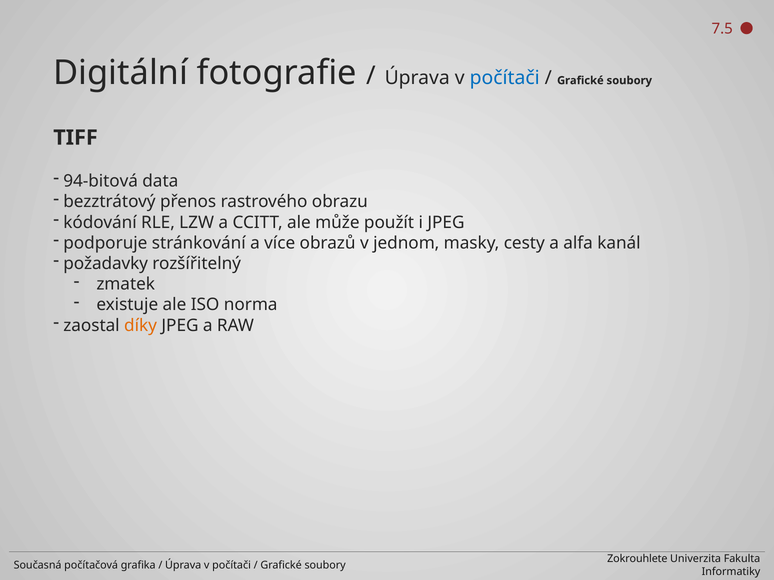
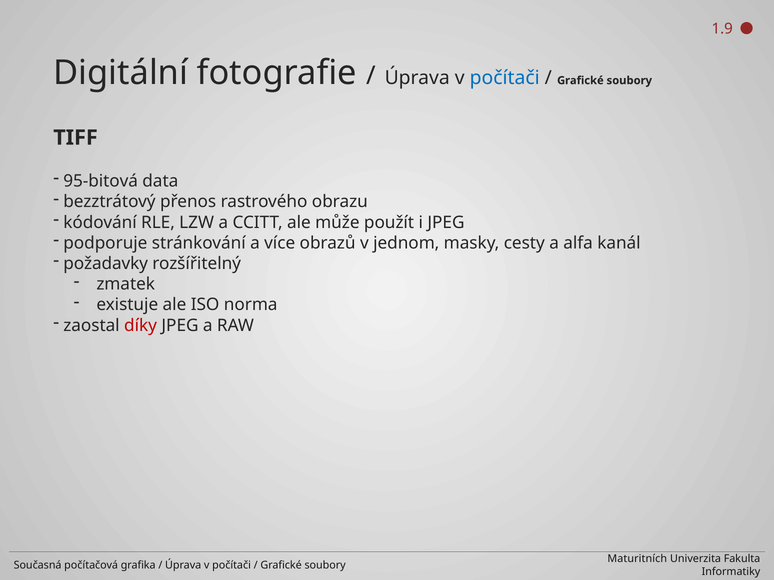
7.5: 7.5 -> 1.9
94-bitová: 94-bitová -> 95-bitová
díky colour: orange -> red
Zokrouhlete: Zokrouhlete -> Maturitních
